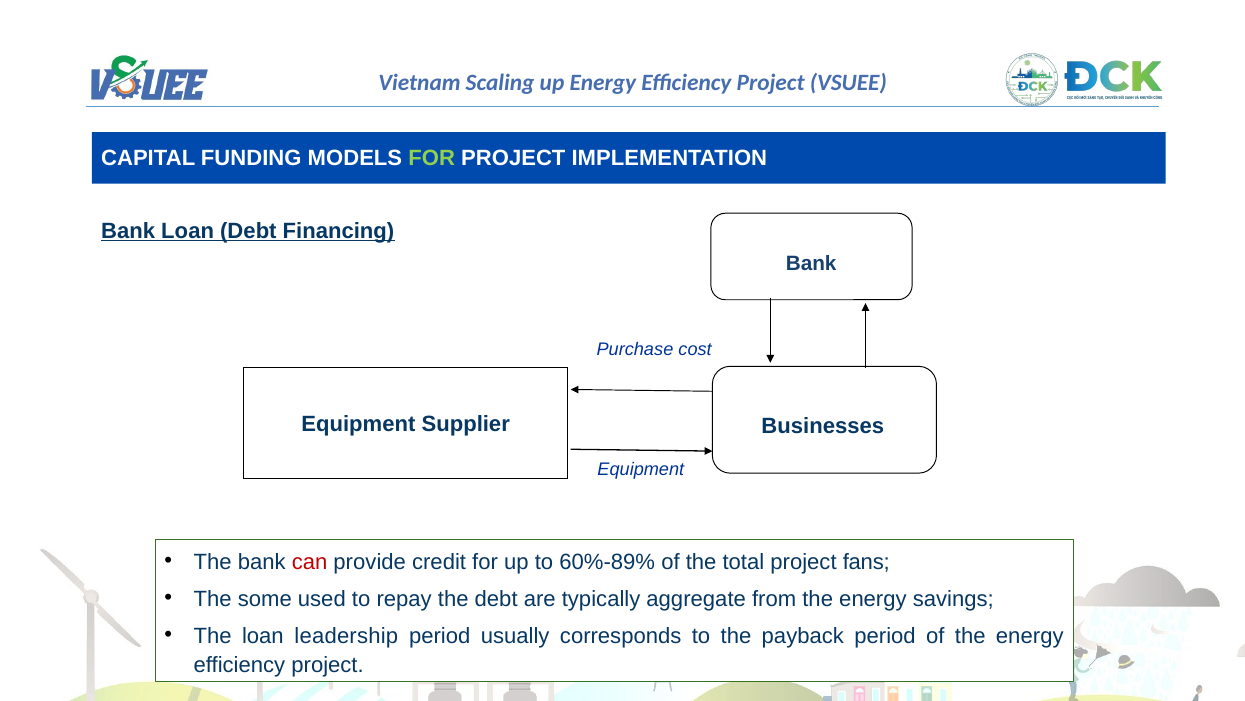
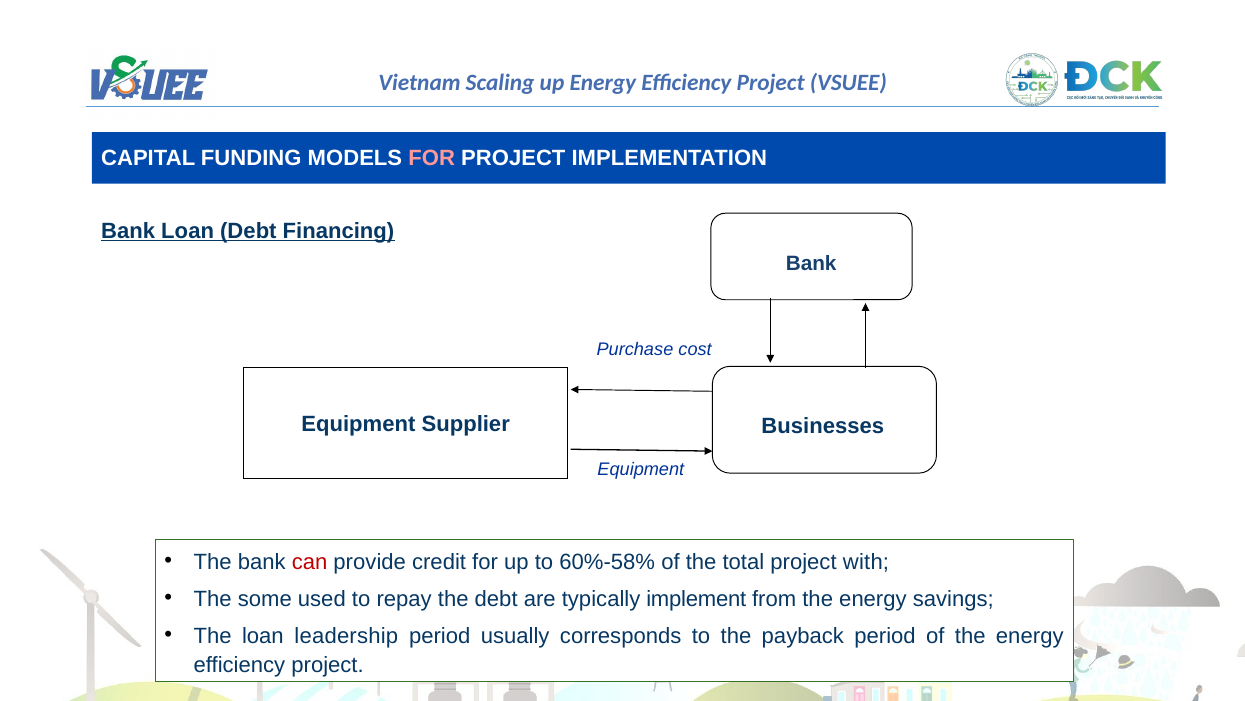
FOR at (432, 158) colour: light green -> pink
60%-89%: 60%-89% -> 60%-58%
fans: fans -> with
aggregate: aggregate -> implement
